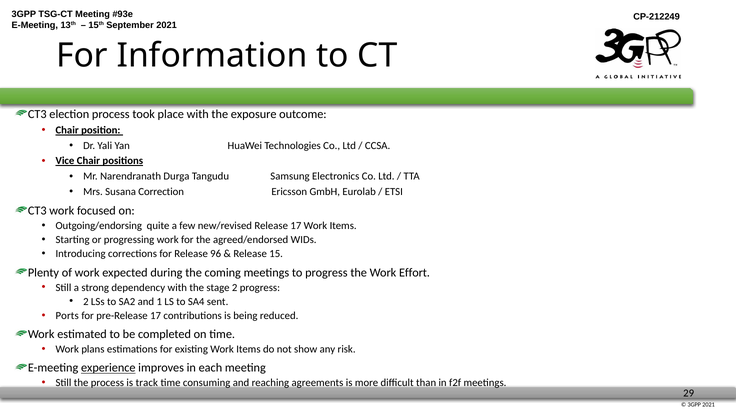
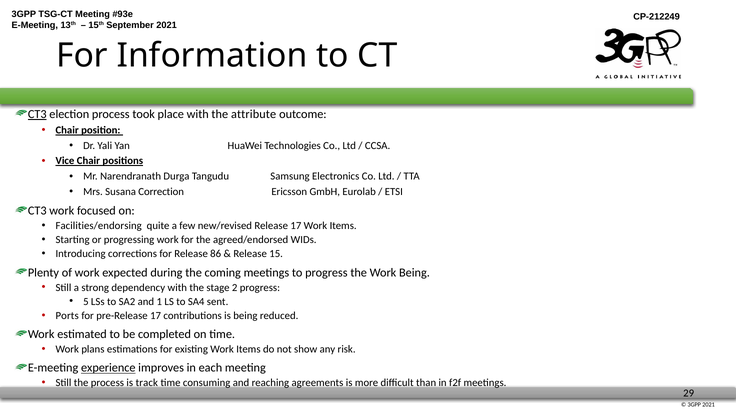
CT3 at (37, 114) underline: none -> present
exposure: exposure -> attribute
Outgoing/endorsing: Outgoing/endorsing -> Facilities/endorsing
96: 96 -> 86
Work Effort: Effort -> Being
2 at (86, 302): 2 -> 5
